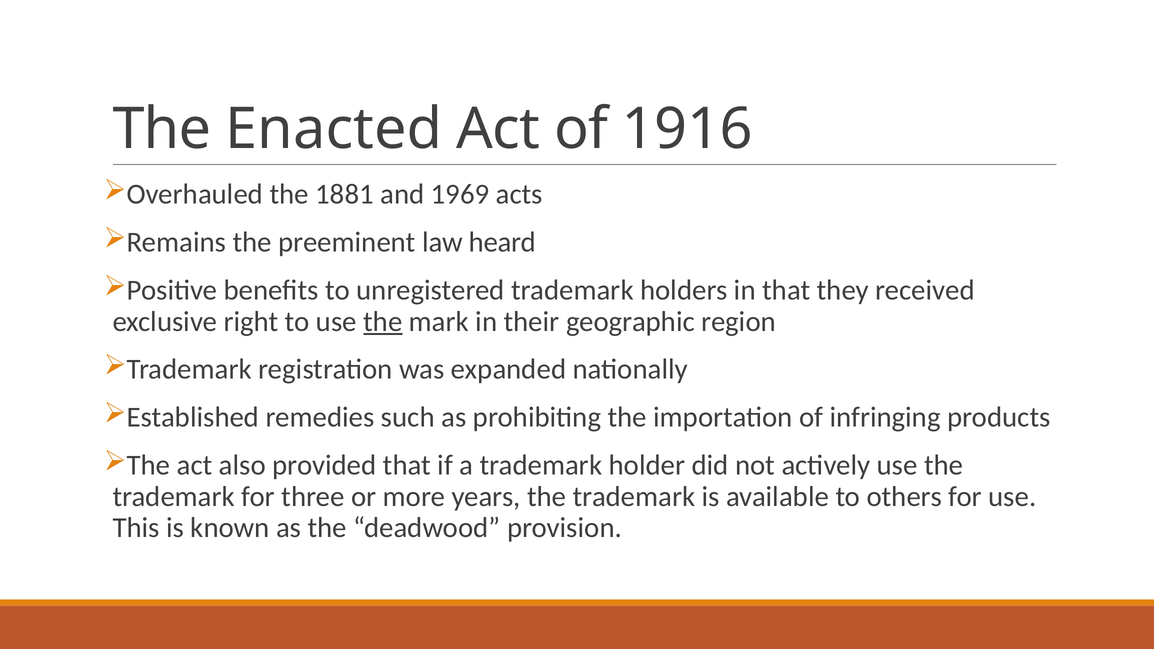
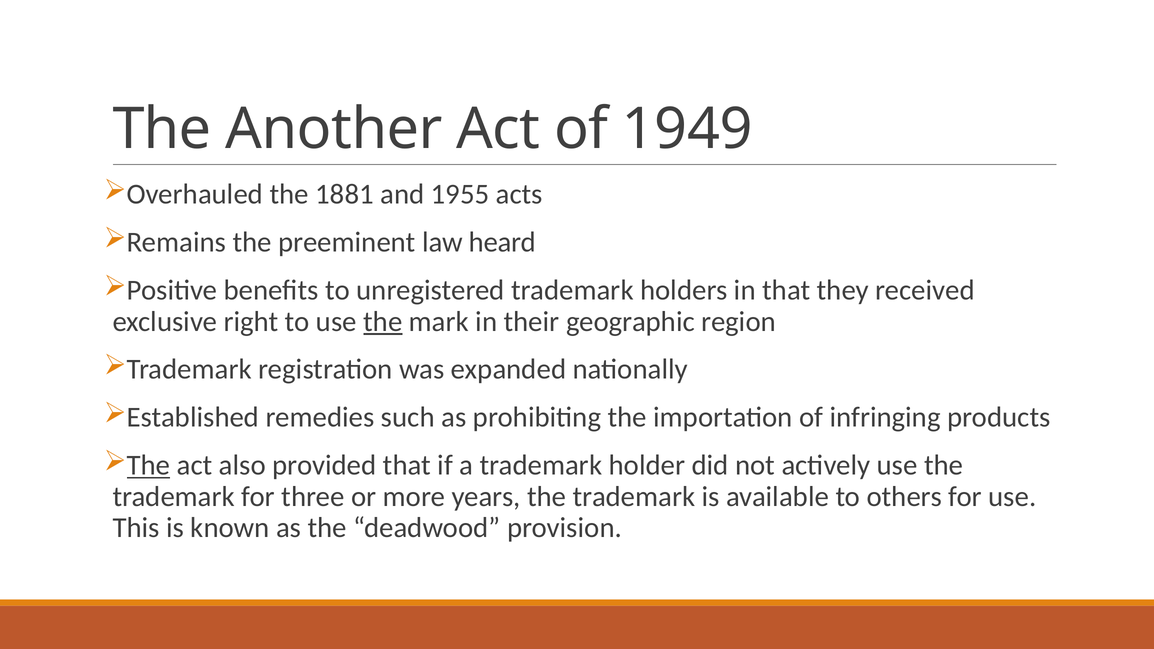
Enacted: Enacted -> Another
1916: 1916 -> 1949
1969: 1969 -> 1955
The at (149, 465) underline: none -> present
